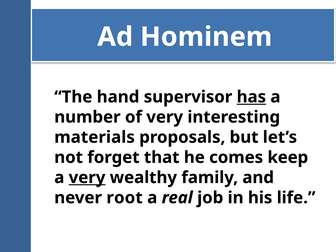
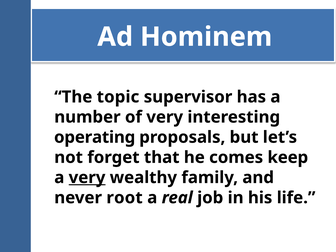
hand: hand -> topic
has underline: present -> none
materials: materials -> operating
